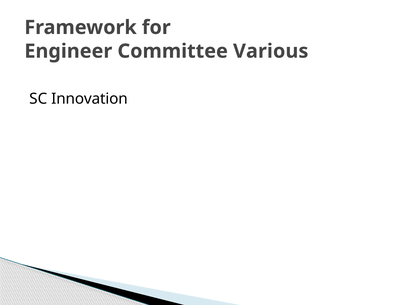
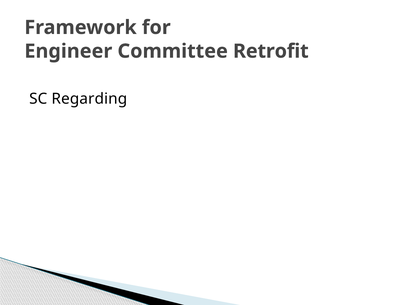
Various: Various -> Retrofit
Innovation: Innovation -> Regarding
